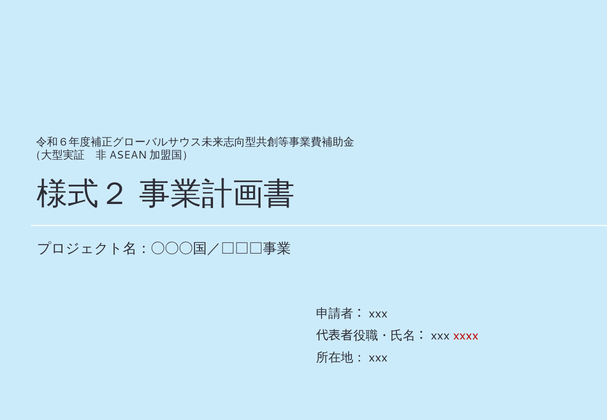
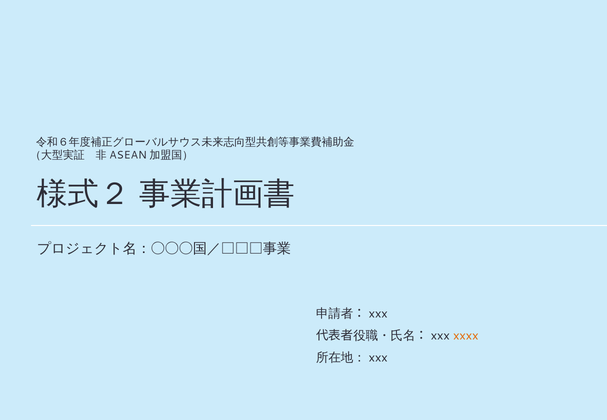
xxxx colour: red -> orange
